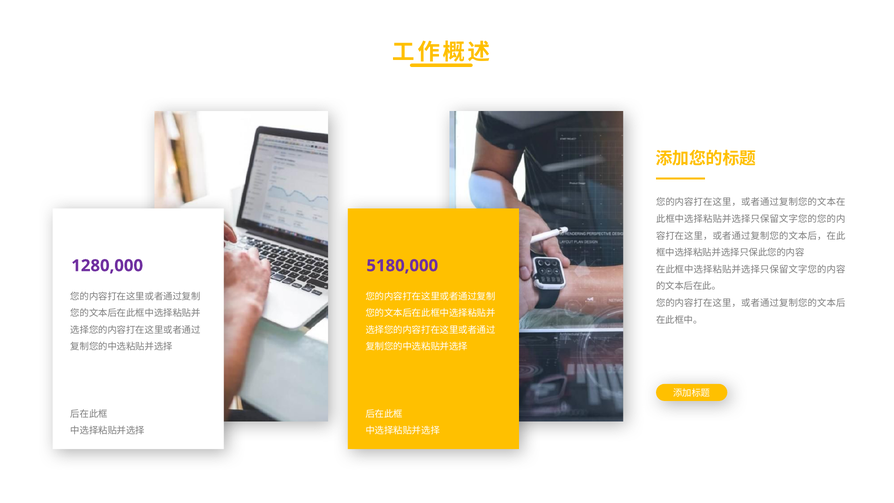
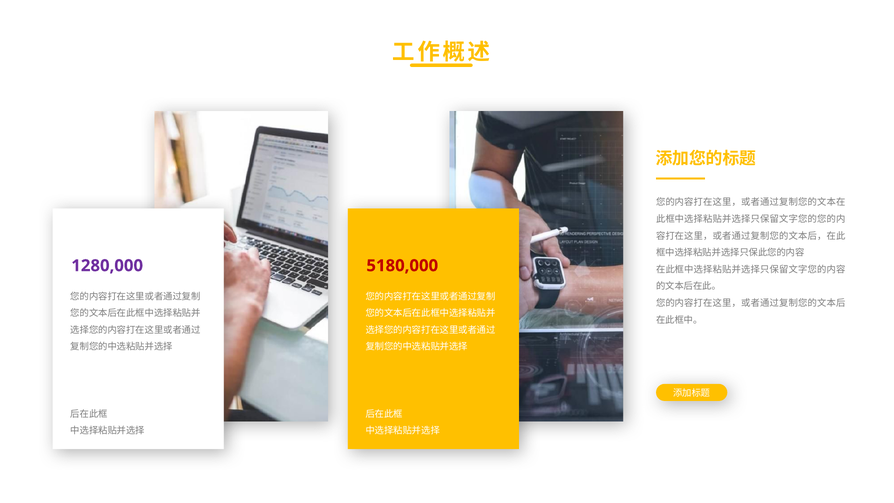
5180,000 colour: purple -> red
